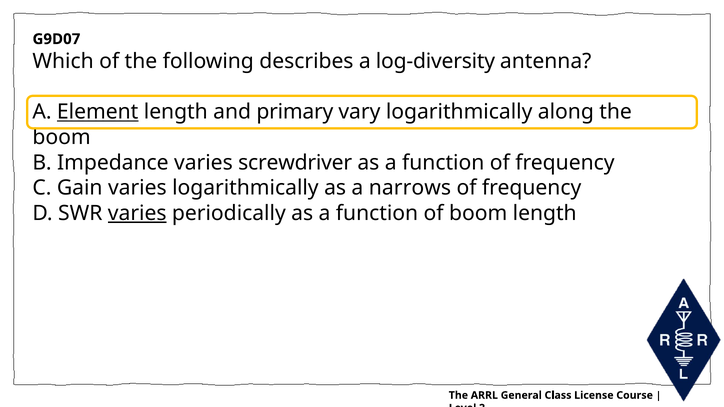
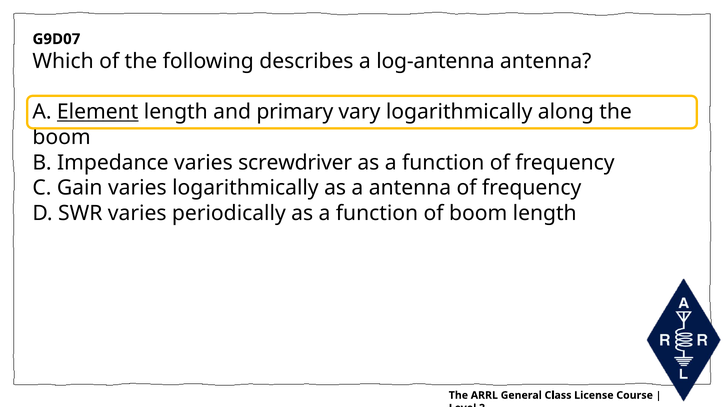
log-diversity: log-diversity -> log-antenna
a narrows: narrows -> antenna
varies at (137, 213) underline: present -> none
